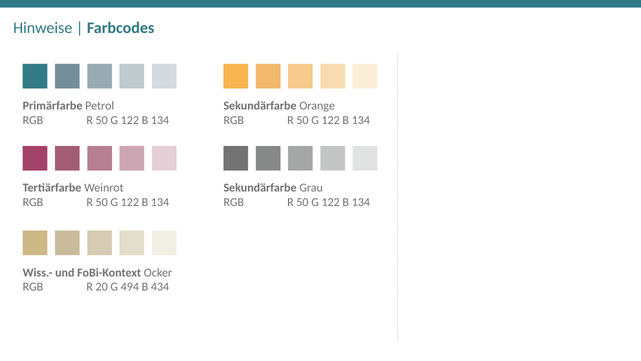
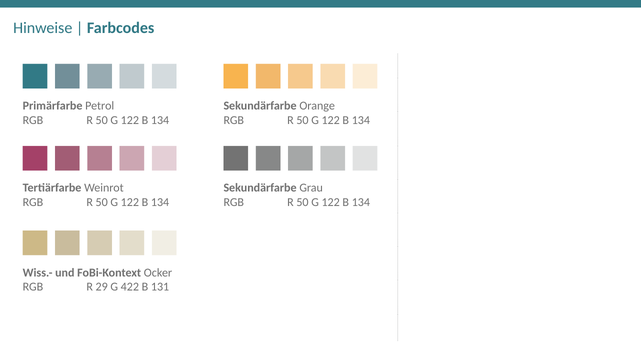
20: 20 -> 29
494: 494 -> 422
434: 434 -> 131
